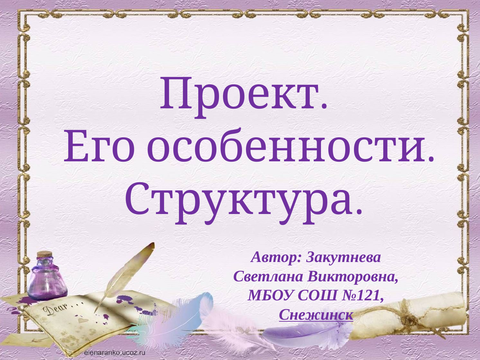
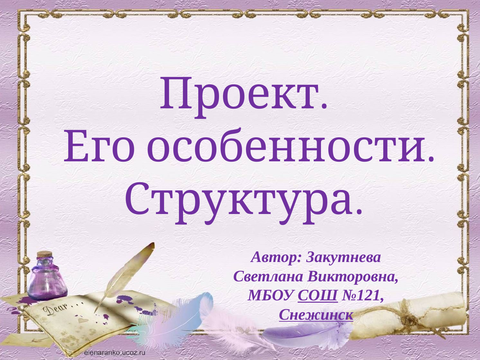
СОШ underline: none -> present
